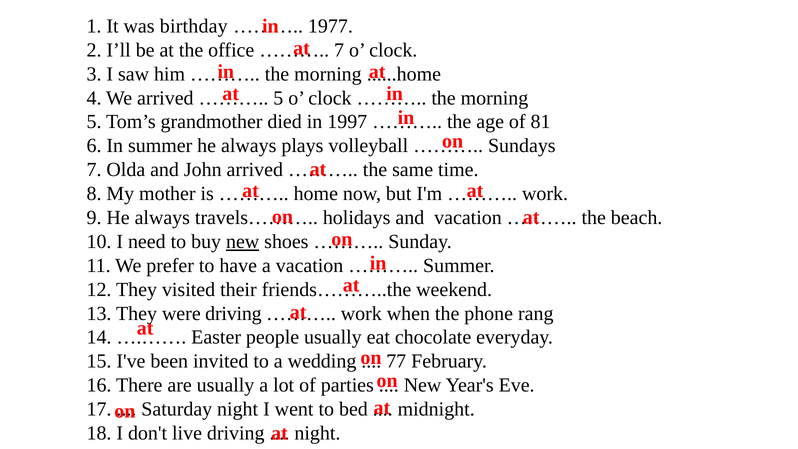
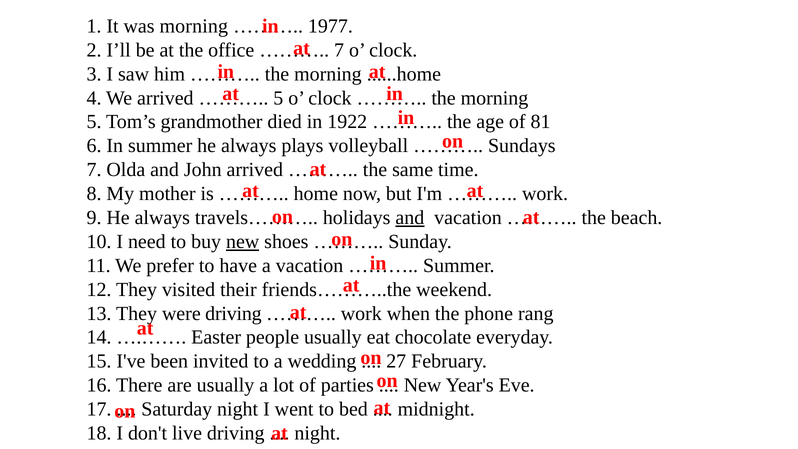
was birthday: birthday -> morning
1997: 1997 -> 1922
and at (410, 218) underline: none -> present
77: 77 -> 27
